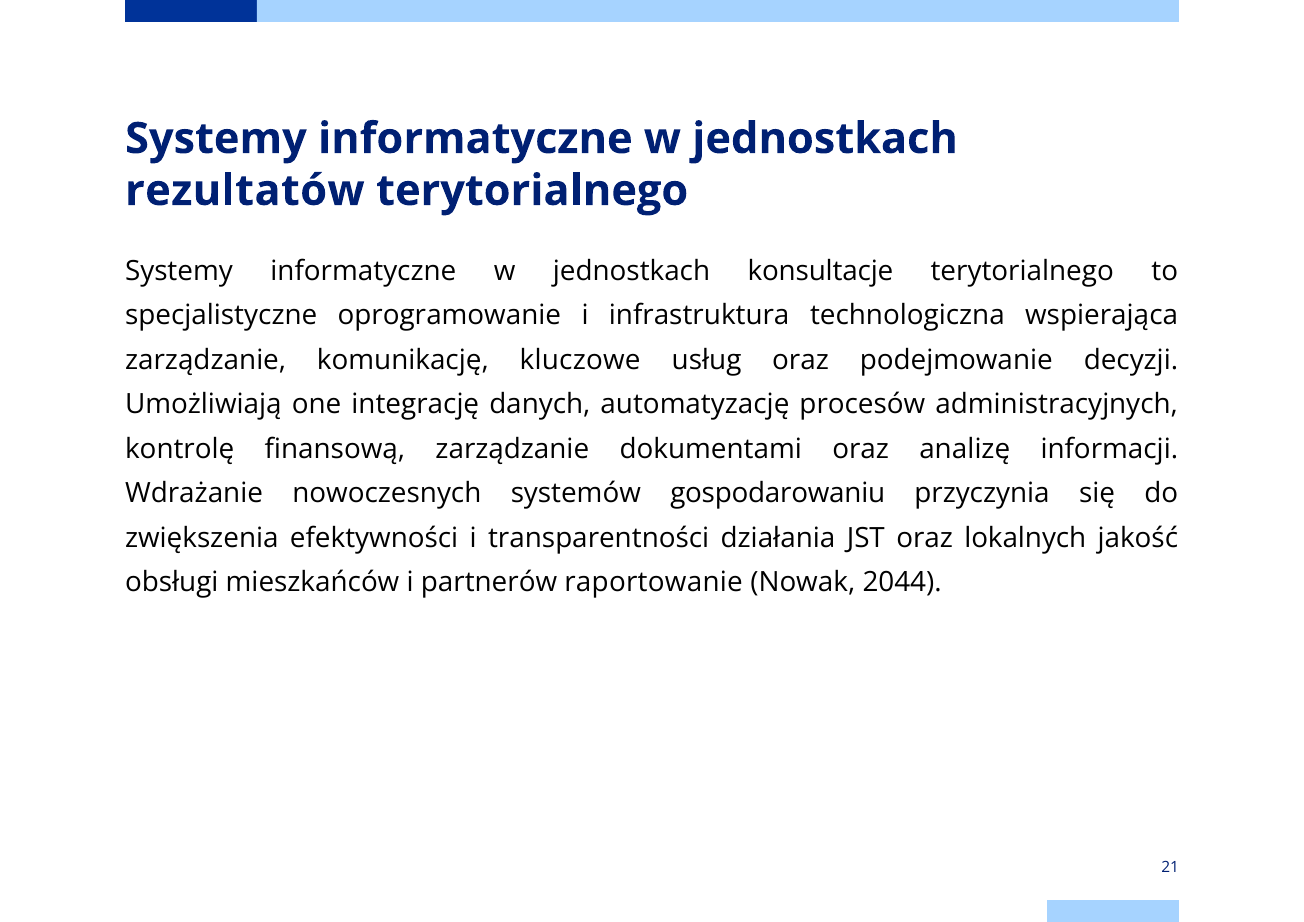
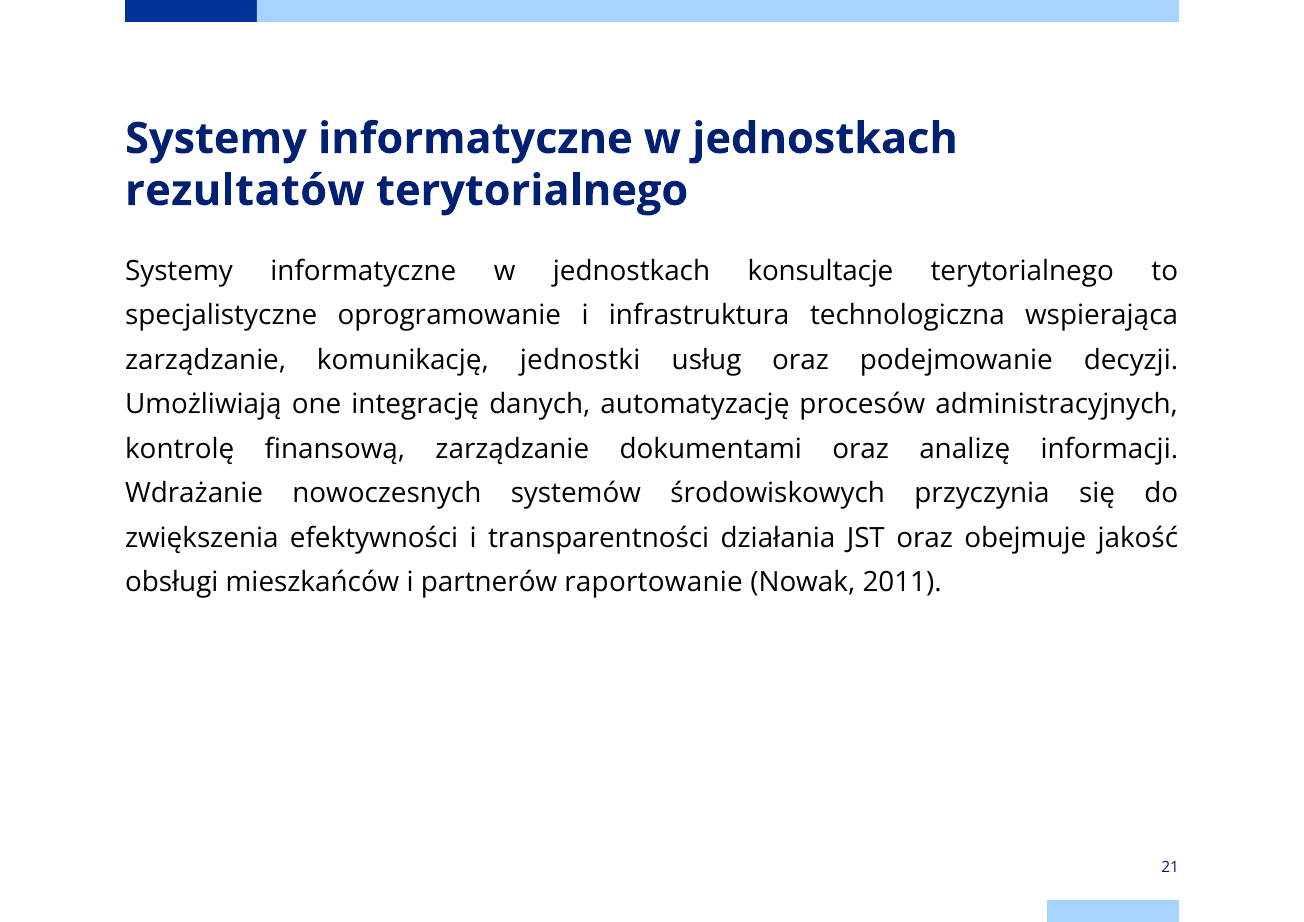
kluczowe: kluczowe -> jednostki
gospodarowaniu: gospodarowaniu -> środowiskowych
lokalnych: lokalnych -> obejmuje
2044: 2044 -> 2011
